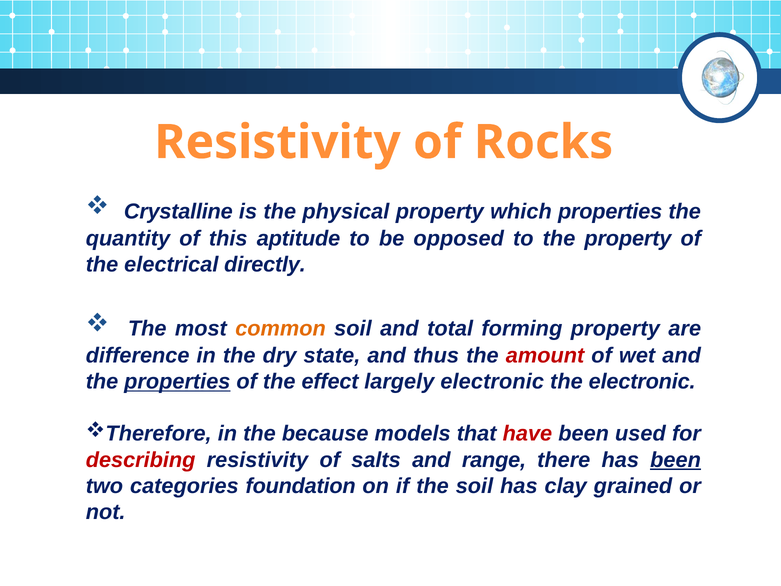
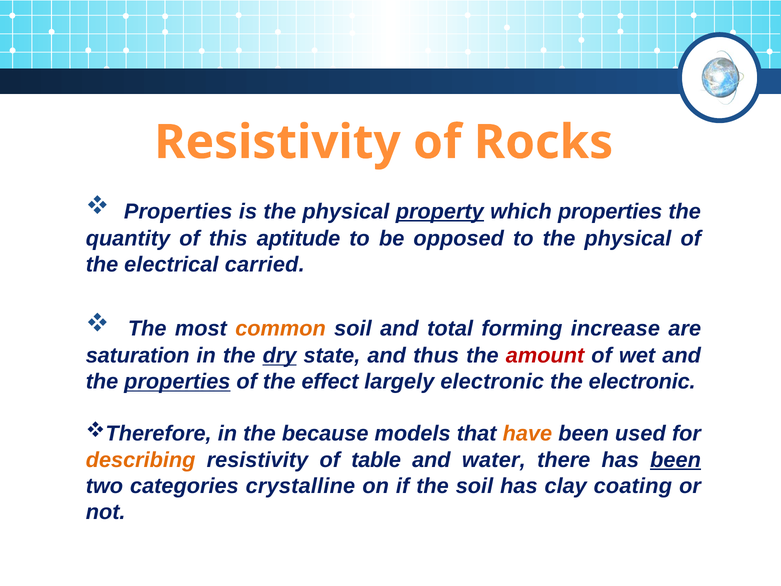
Crystalline at (178, 211): Crystalline -> Properties
property at (440, 211) underline: none -> present
to the property: property -> physical
directly: directly -> carried
forming property: property -> increase
difference: difference -> saturation
dry underline: none -> present
have colour: red -> orange
describing colour: red -> orange
salts: salts -> table
range: range -> water
foundation: foundation -> crystalline
grained: grained -> coating
